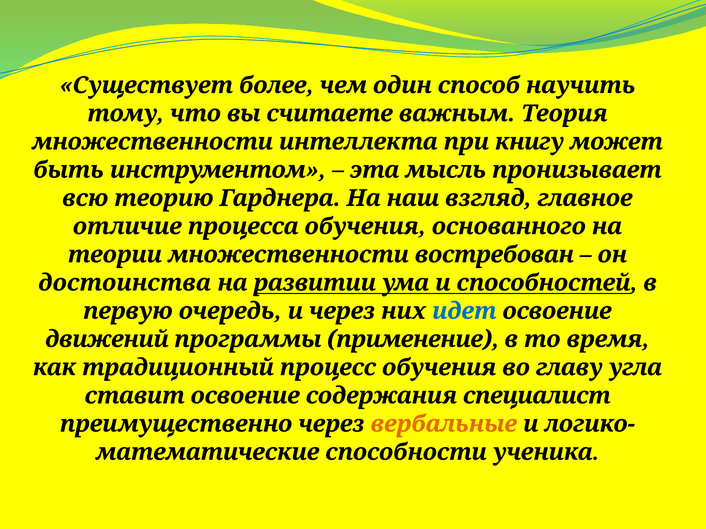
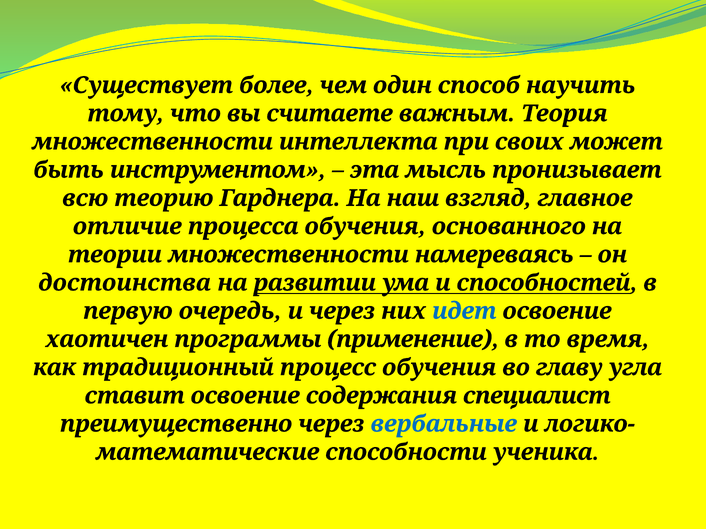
книгу: книгу -> своих
востребован: востребован -> намереваясь
движений: движений -> хаотичен
вербальные colour: orange -> blue
